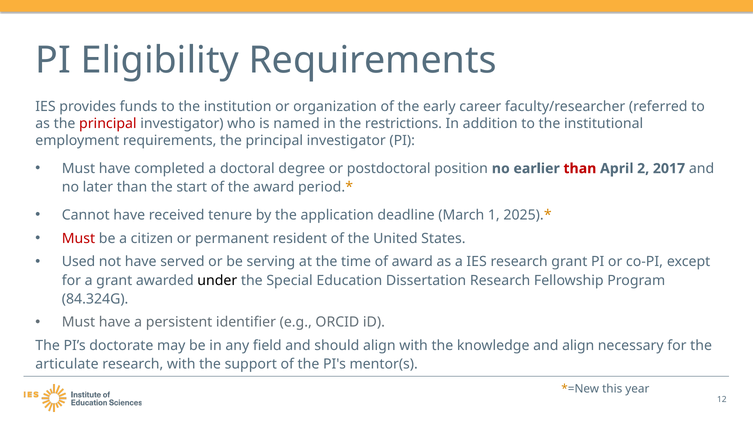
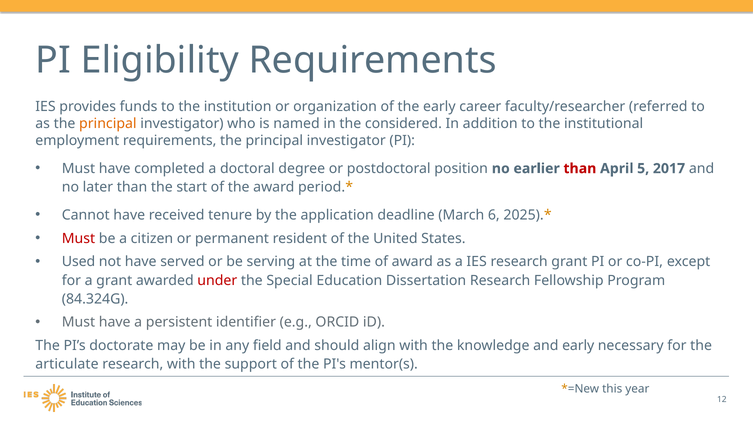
principal at (108, 124) colour: red -> orange
restrictions: restrictions -> considered
2: 2 -> 5
1: 1 -> 6
under colour: black -> red
and align: align -> early
